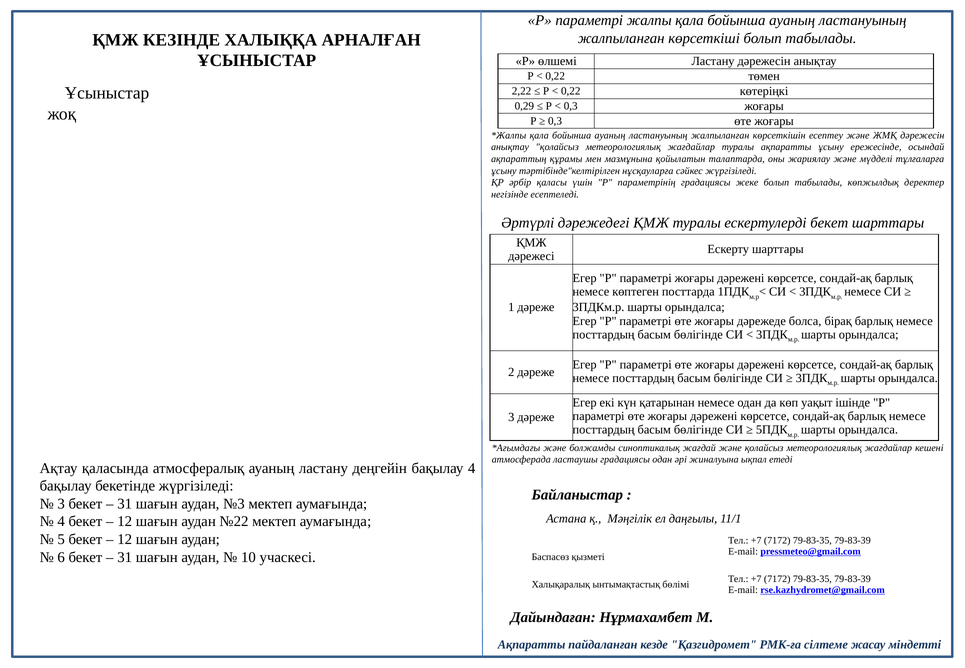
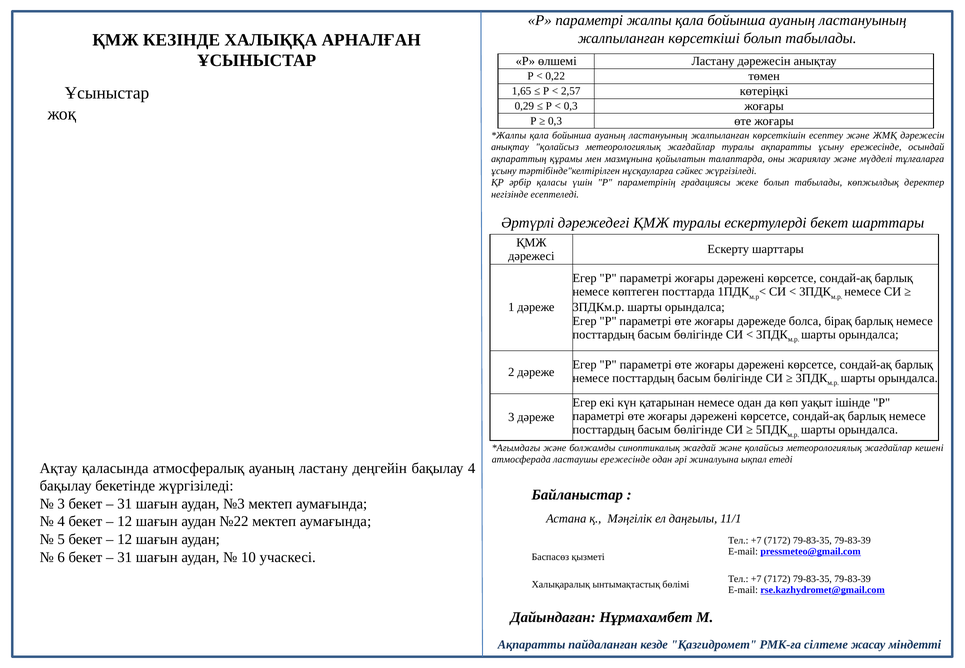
2,22: 2,22 -> 1,65
0,22 at (571, 91): 0,22 -> 2,57
ластаушы градациясы: градациясы -> ережесінде
